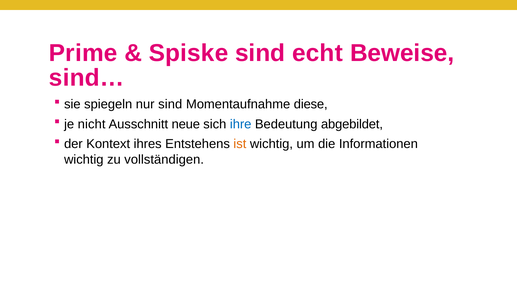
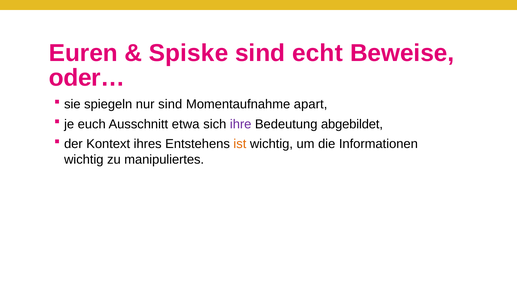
Prime: Prime -> Euren
sind…: sind… -> oder…
diese: diese -> apart
nicht: nicht -> euch
neue: neue -> etwa
ihre colour: blue -> purple
vollständigen: vollständigen -> manipuliertes
